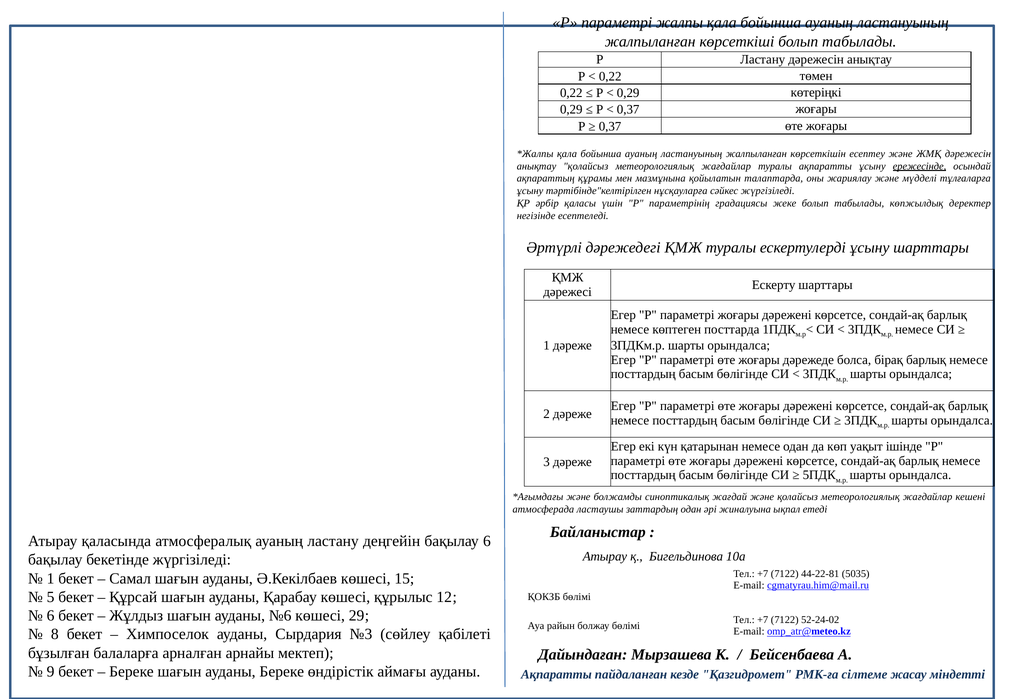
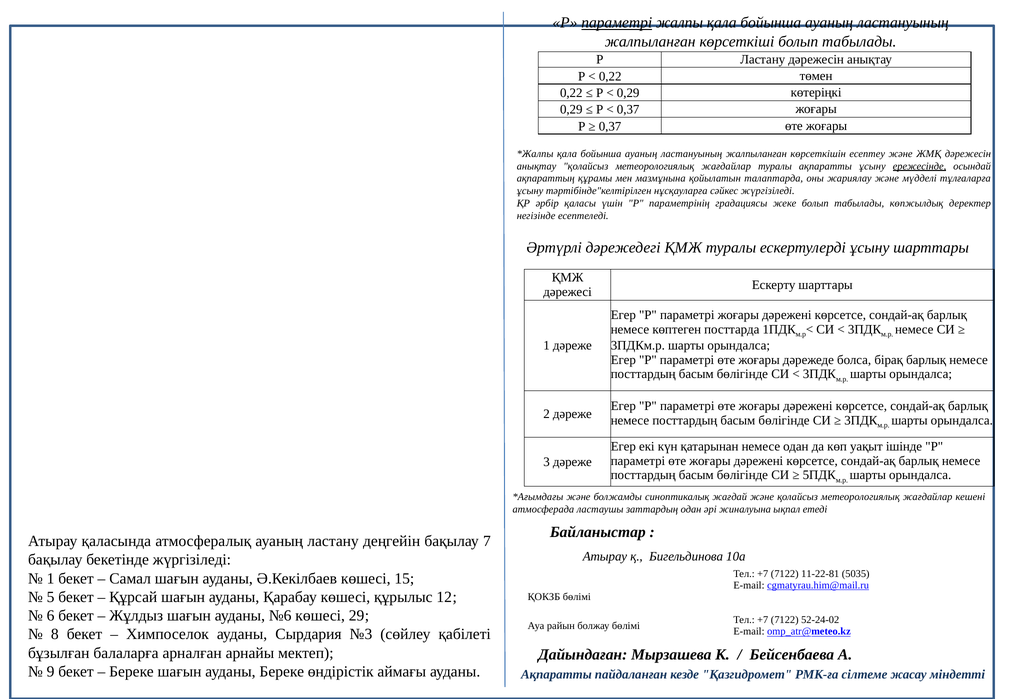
параметрі at (617, 23) underline: none -> present
бақылау 6: 6 -> 7
44-22-81: 44-22-81 -> 11-22-81
